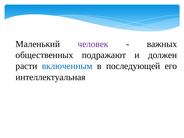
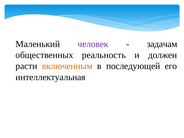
важных: важных -> задачам
подражают: подражают -> реальность
включенным colour: blue -> orange
